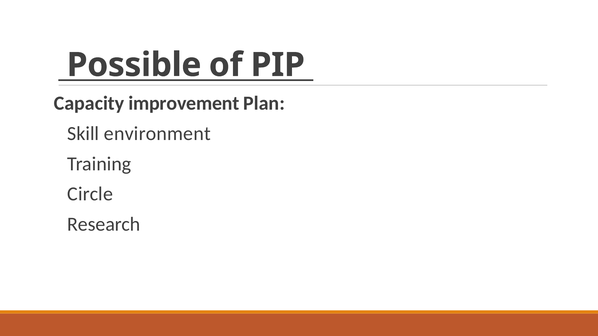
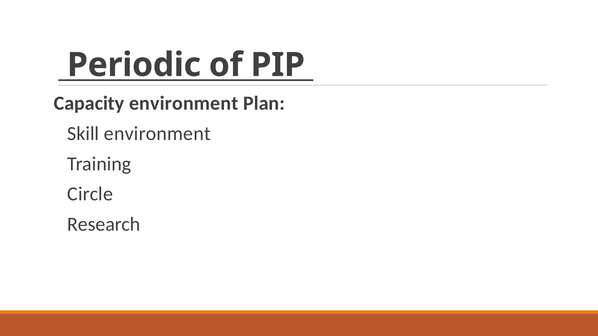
Possible: Possible -> Periodic
Capacity improvement: improvement -> environment
